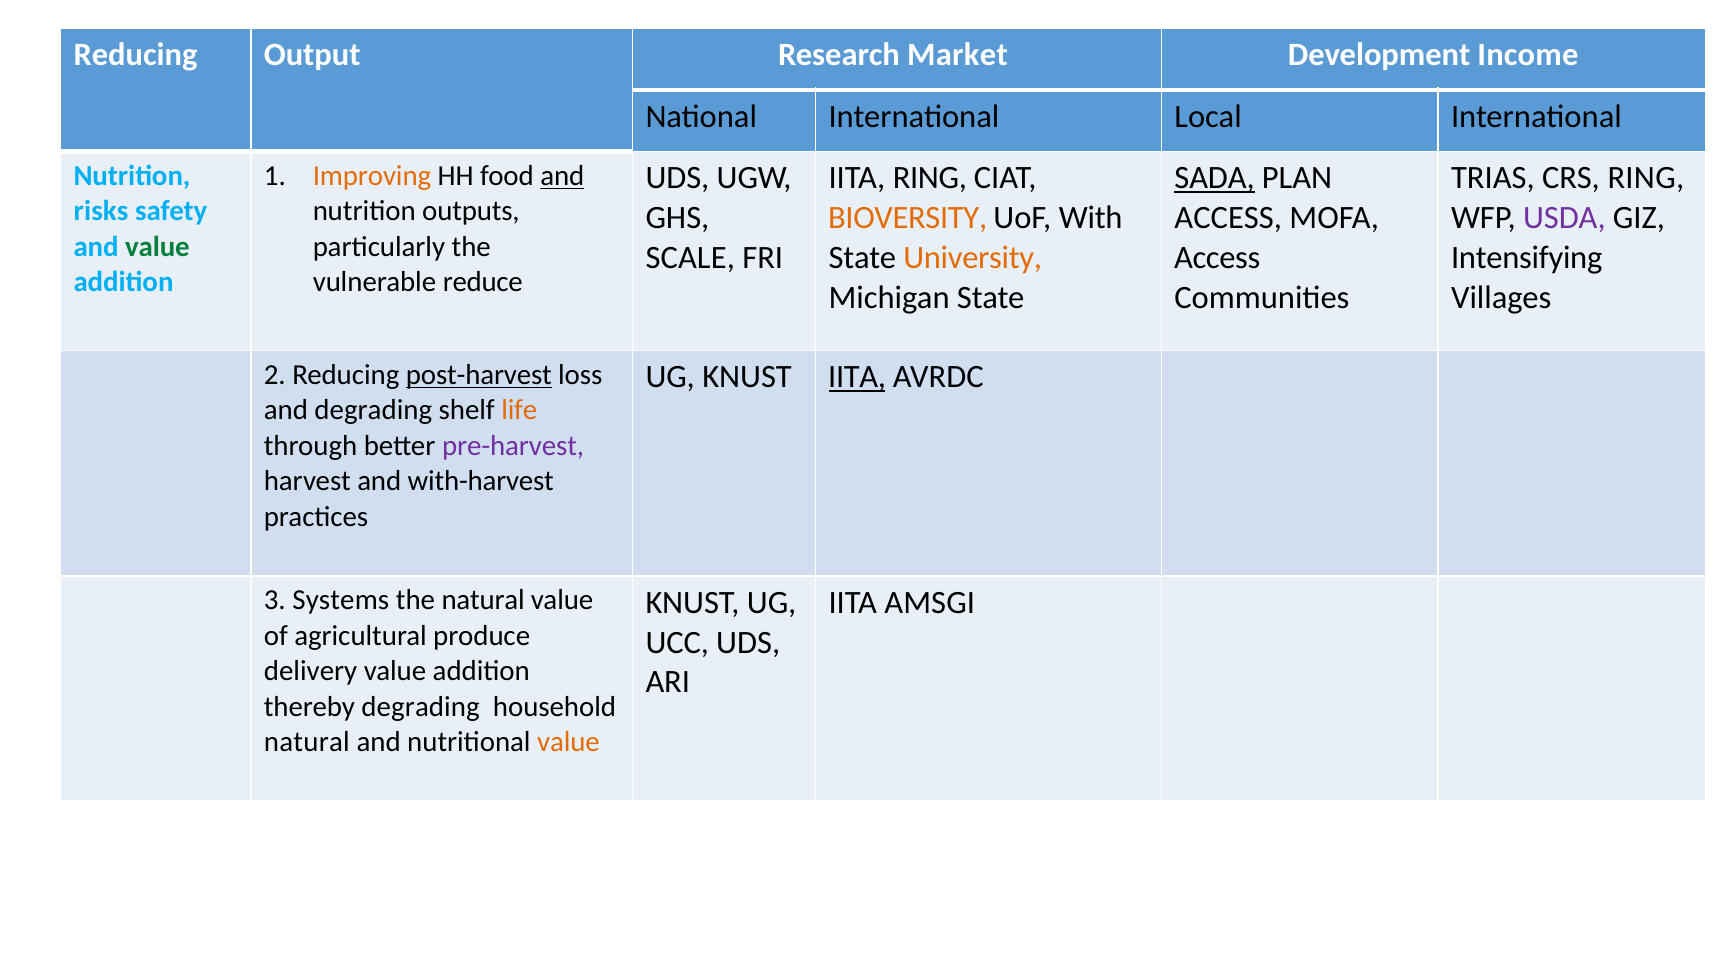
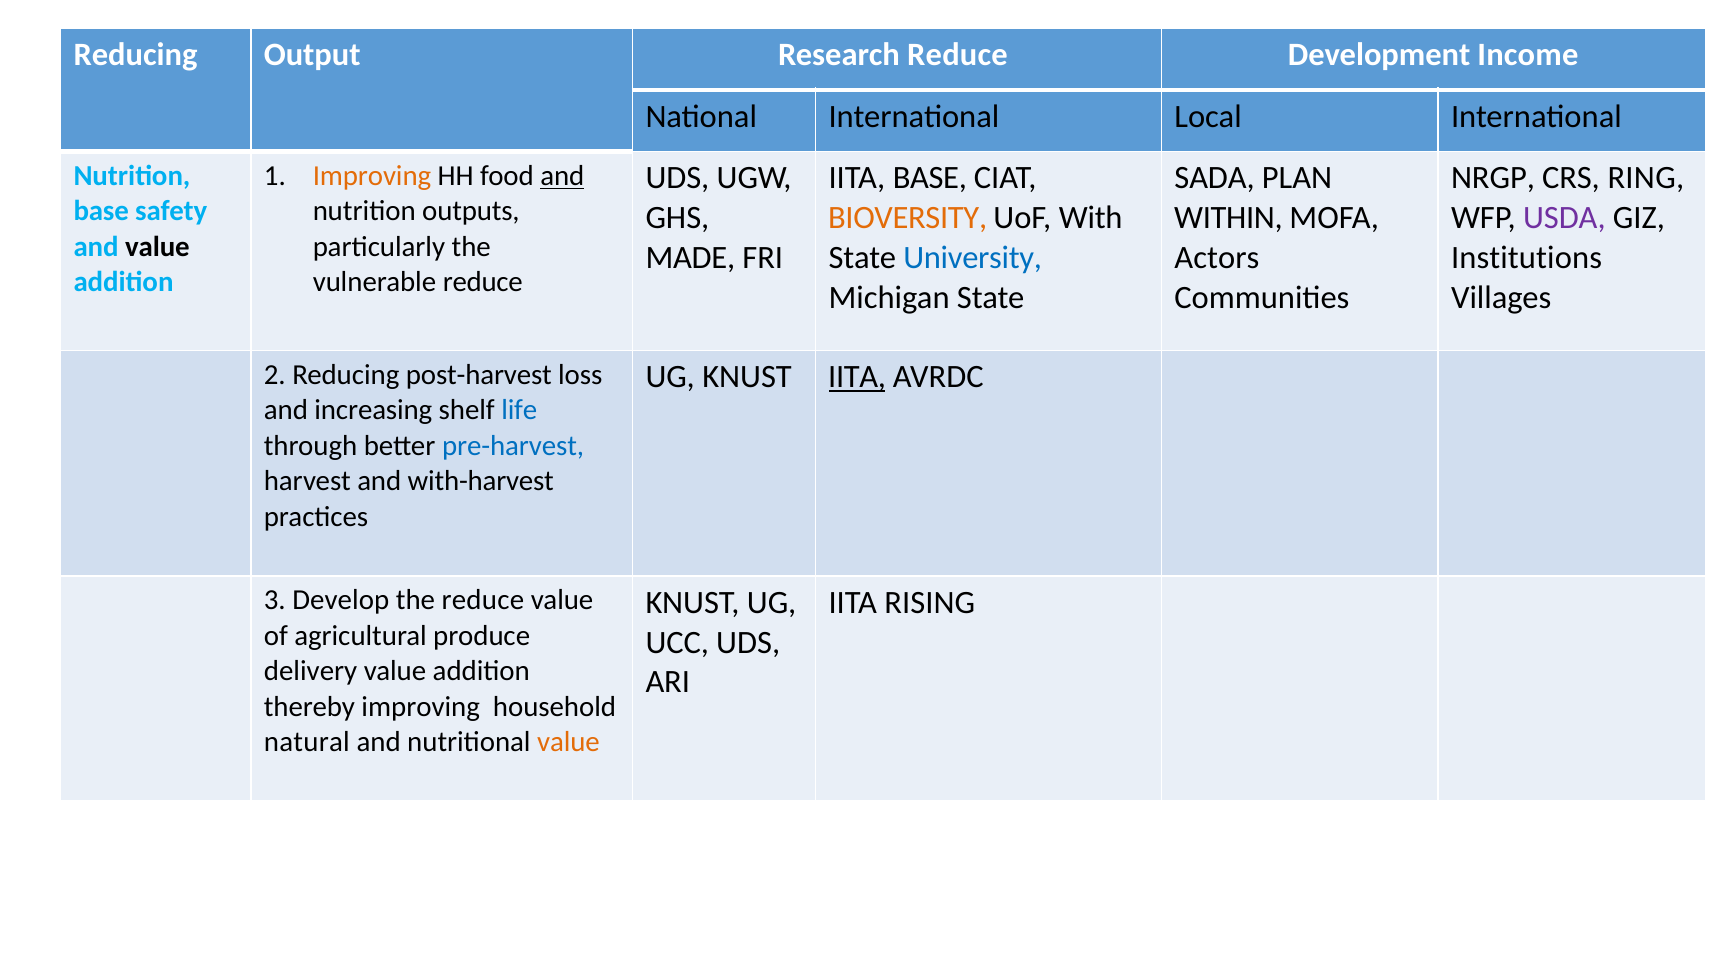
Research Market: Market -> Reduce
IITA RING: RING -> BASE
SADA underline: present -> none
TRIAS: TRIAS -> NRGP
risks at (101, 211): risks -> base
ACCESS at (1228, 218): ACCESS -> WITHIN
value at (157, 247) colour: green -> black
SCALE: SCALE -> MADE
University colour: orange -> blue
Access at (1217, 258): Access -> Actors
Intensifying: Intensifying -> Institutions
post-harvest underline: present -> none
and degrading: degrading -> increasing
life colour: orange -> blue
pre-harvest colour: purple -> blue
Systems: Systems -> Develop
the natural: natural -> reduce
AMSGI: AMSGI -> RISING
thereby degrading: degrading -> improving
